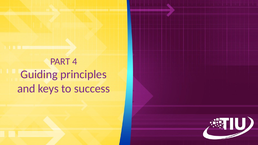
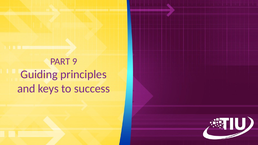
4: 4 -> 9
